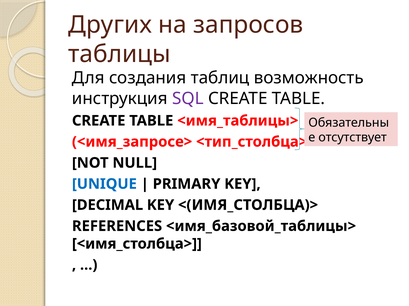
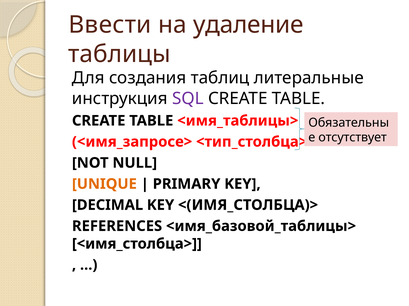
Других: Других -> Ввести
запросов: запросов -> удаление
возможность: возможность -> литеральные
UNIQUE colour: blue -> orange
